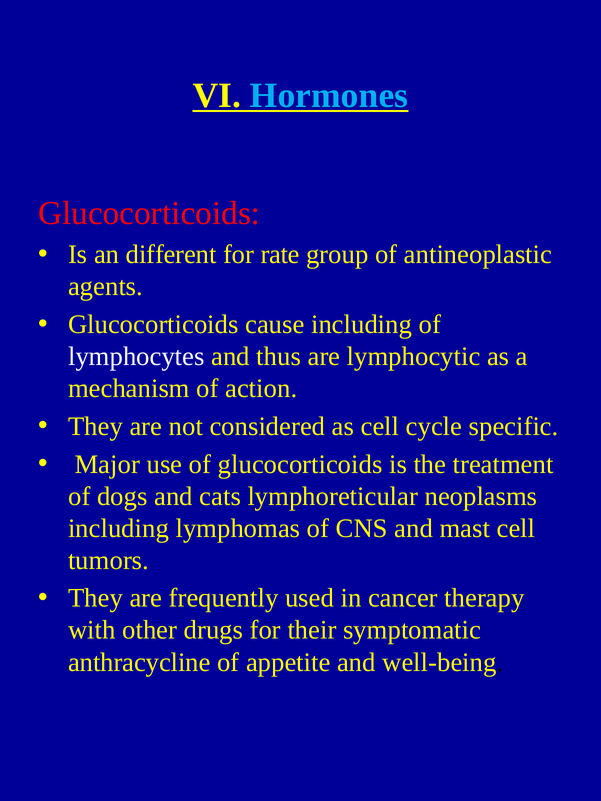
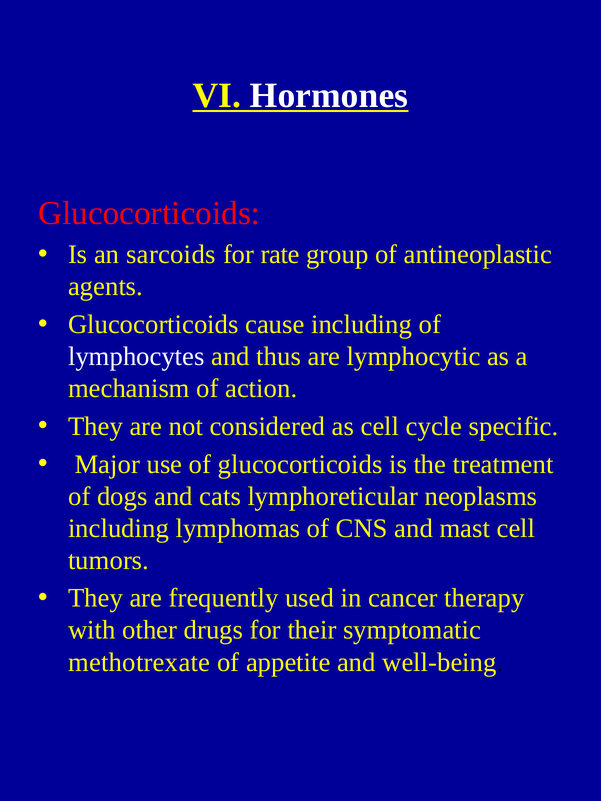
Hormones colour: light blue -> white
different: different -> sarcoids
anthracycline: anthracycline -> methotrexate
